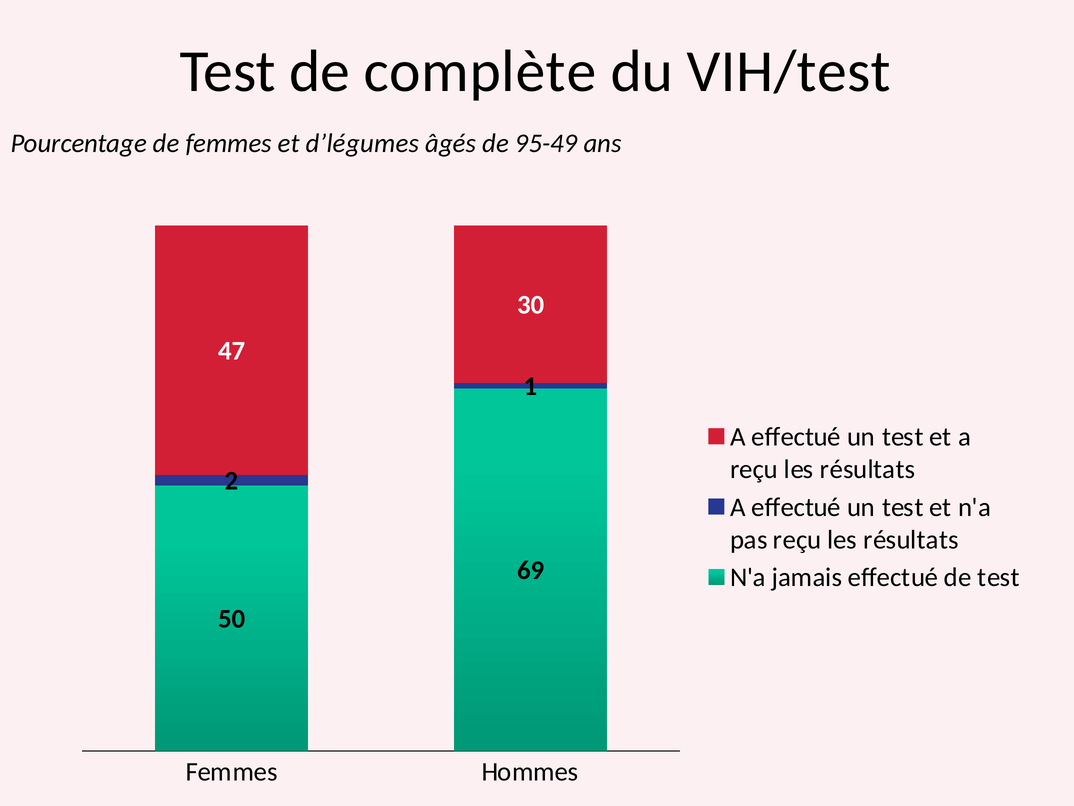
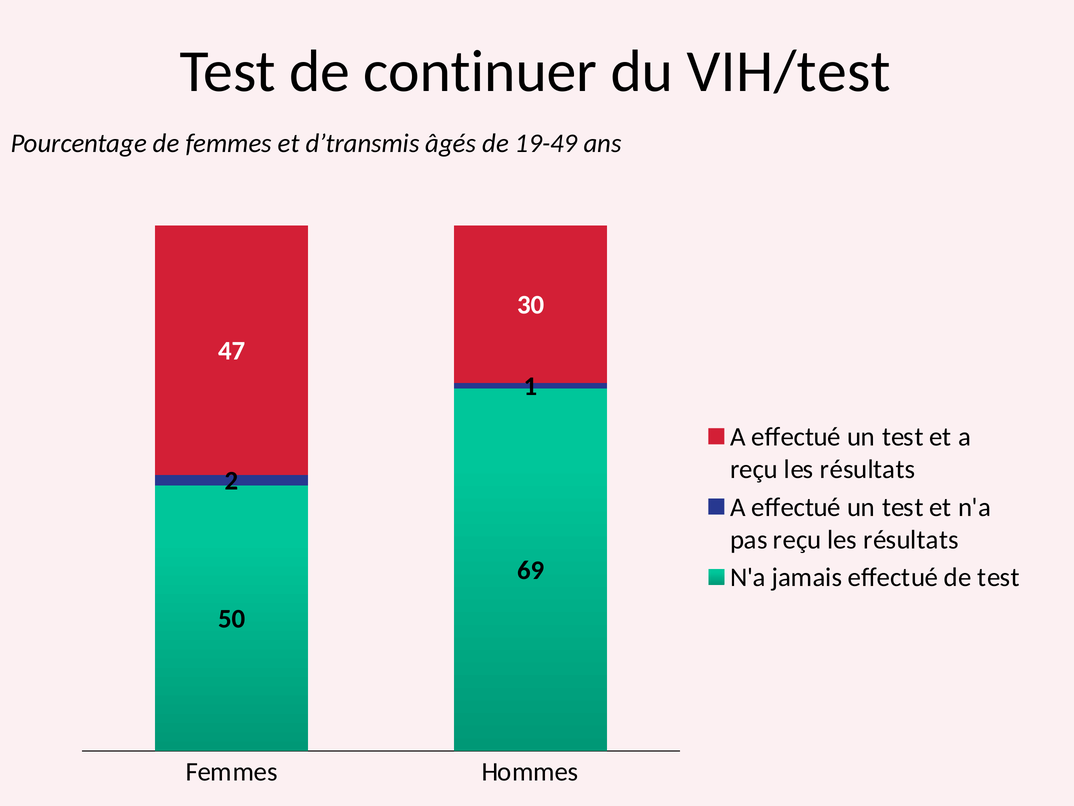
complète: complète -> continuer
d’légumes: d’légumes -> d’transmis
95-49: 95-49 -> 19-49
